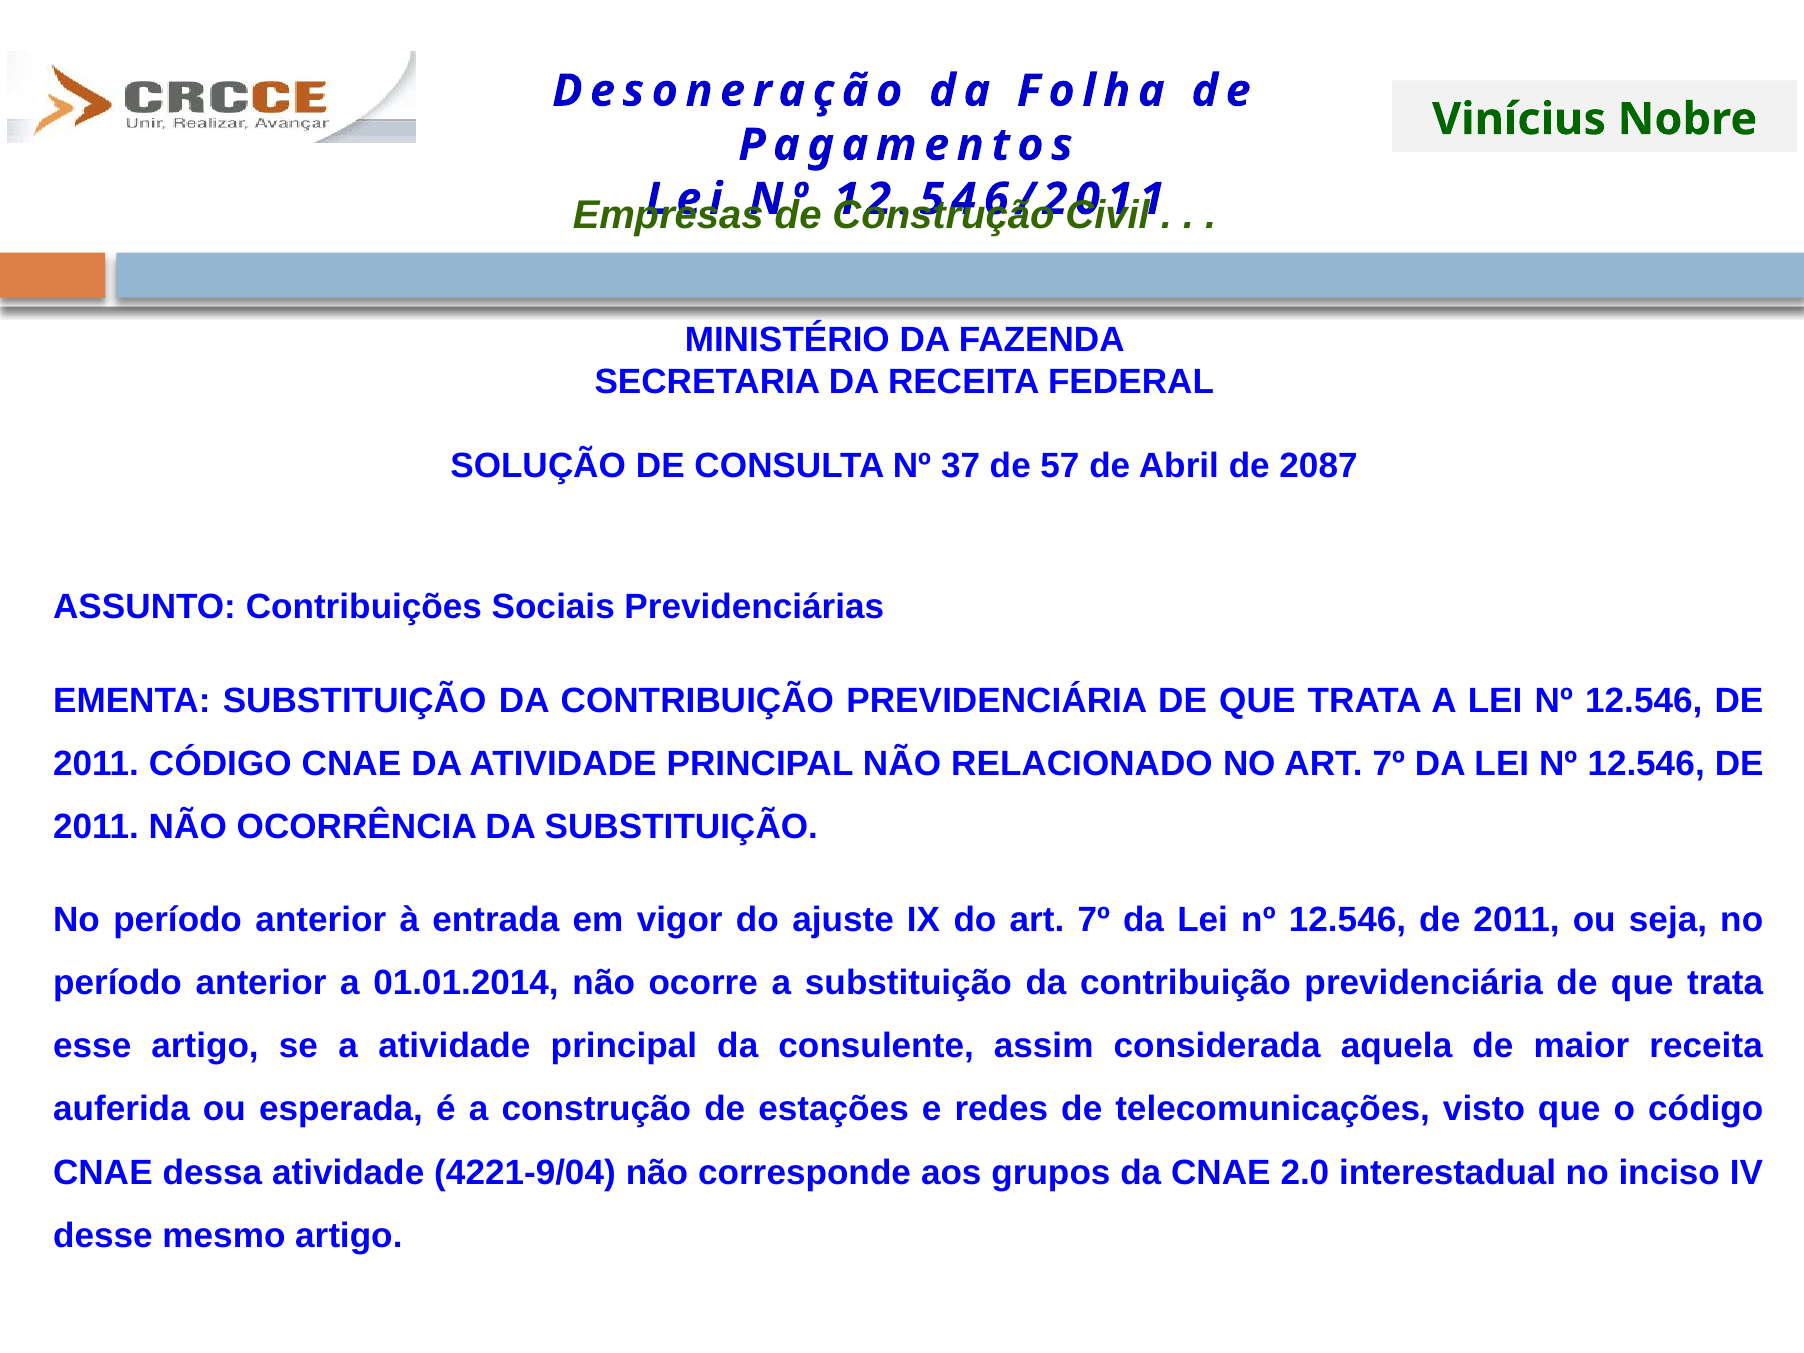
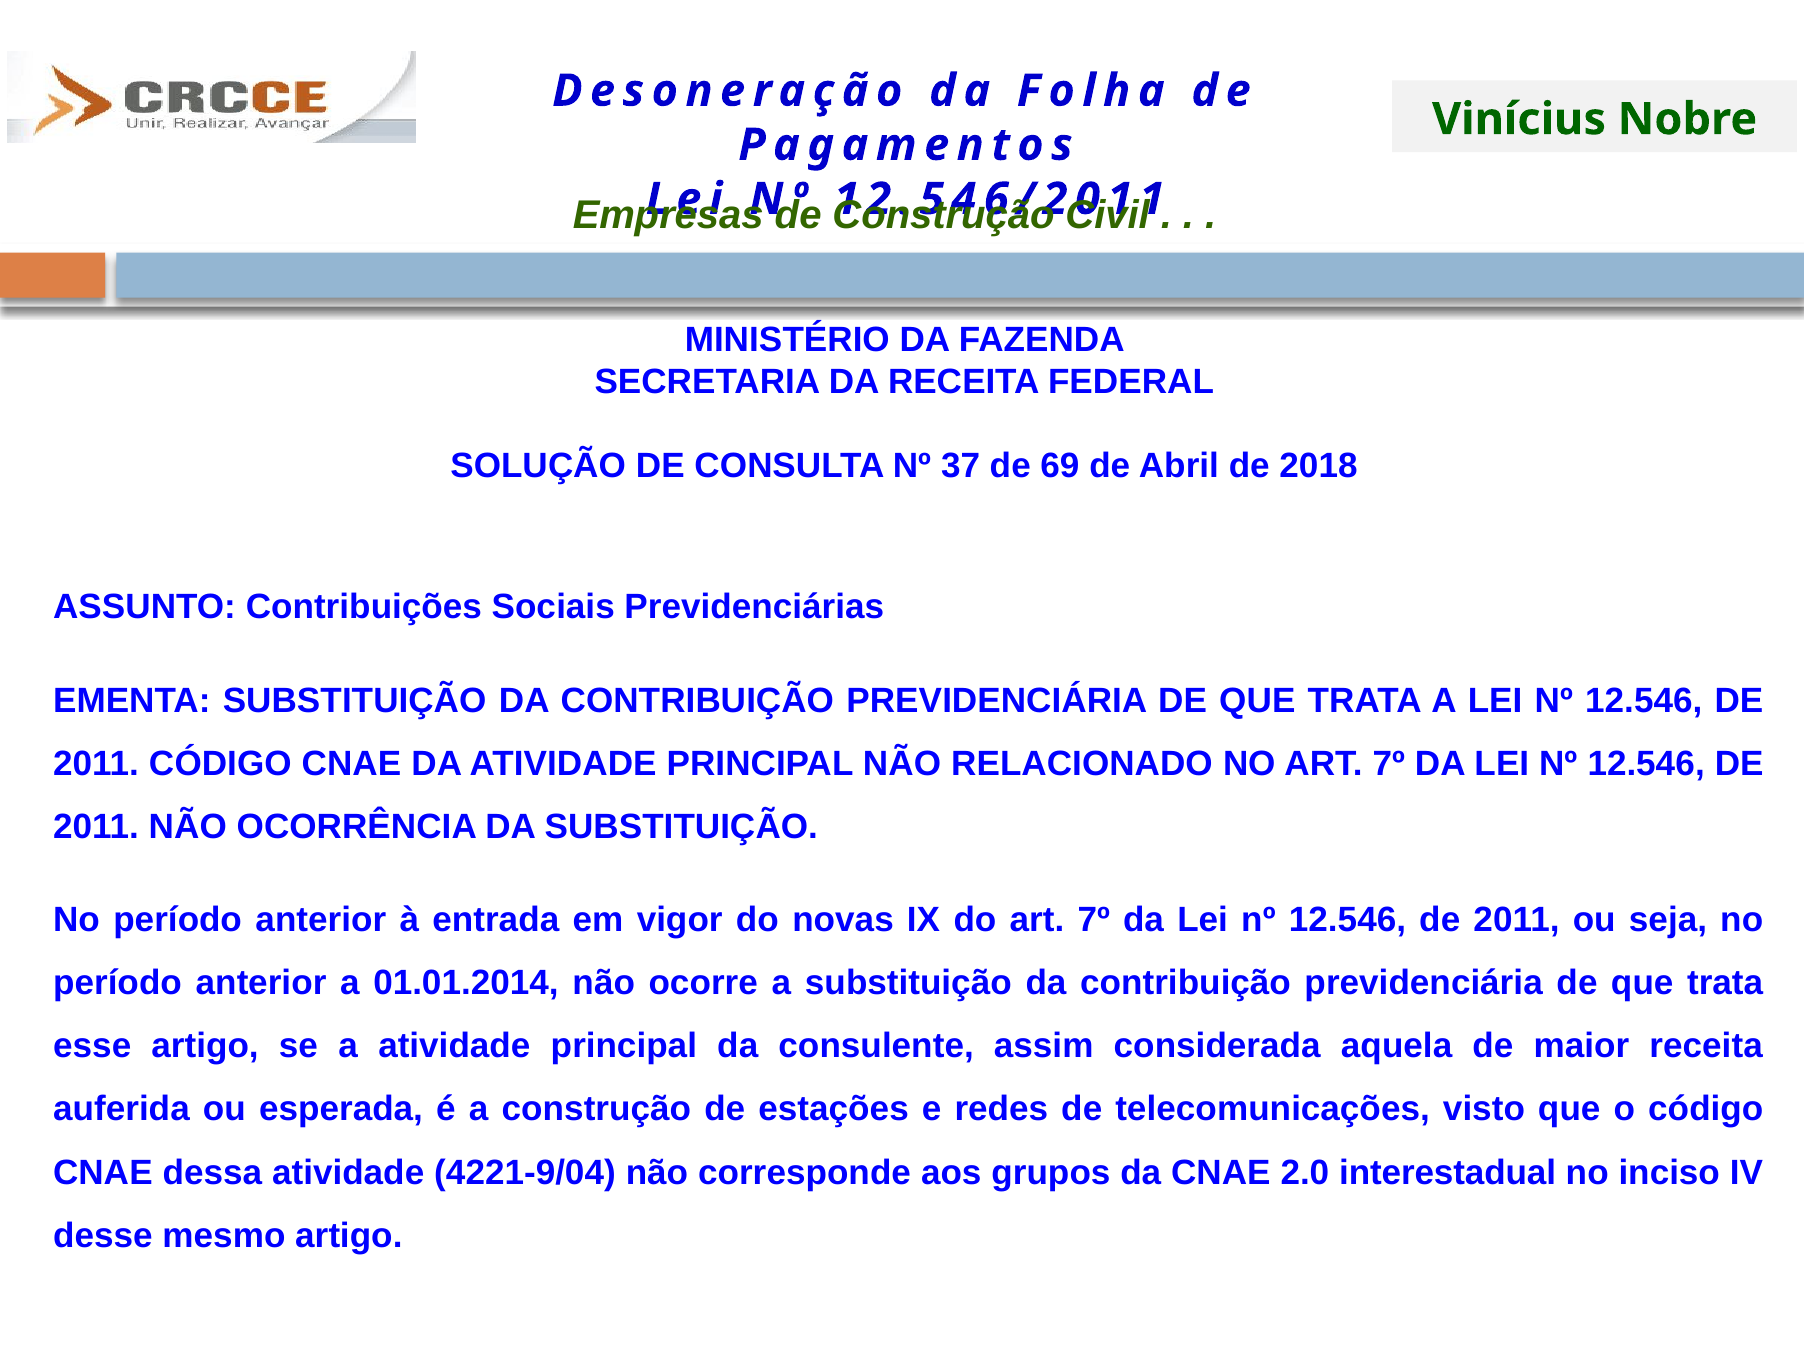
57: 57 -> 69
2087: 2087 -> 2018
ajuste: ajuste -> novas
